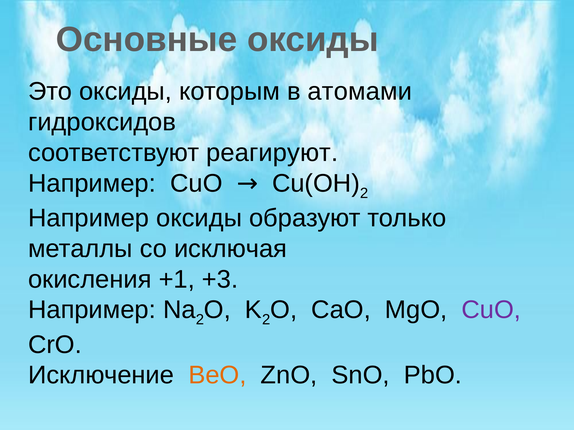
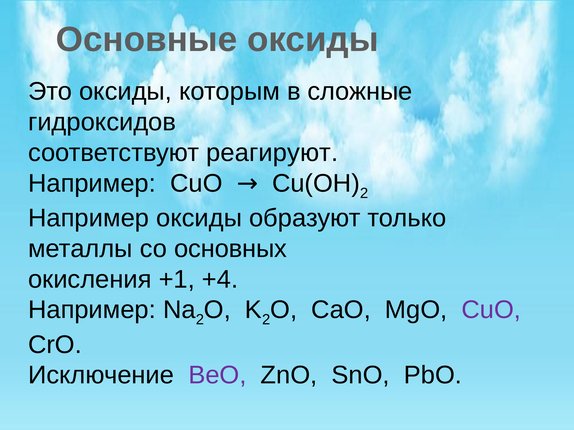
атомами: атомами -> сложные
исключая: исключая -> основных
+3: +3 -> +4
BeO colour: orange -> purple
